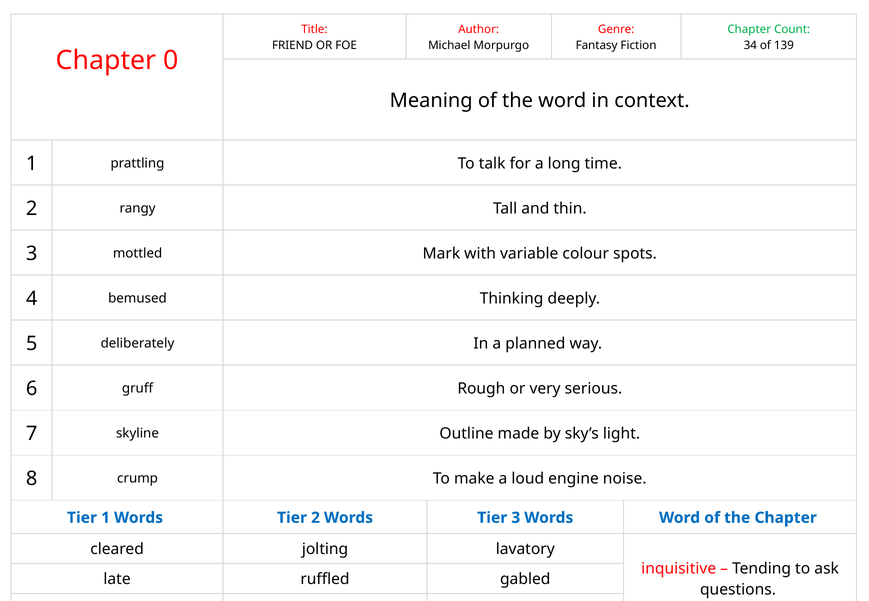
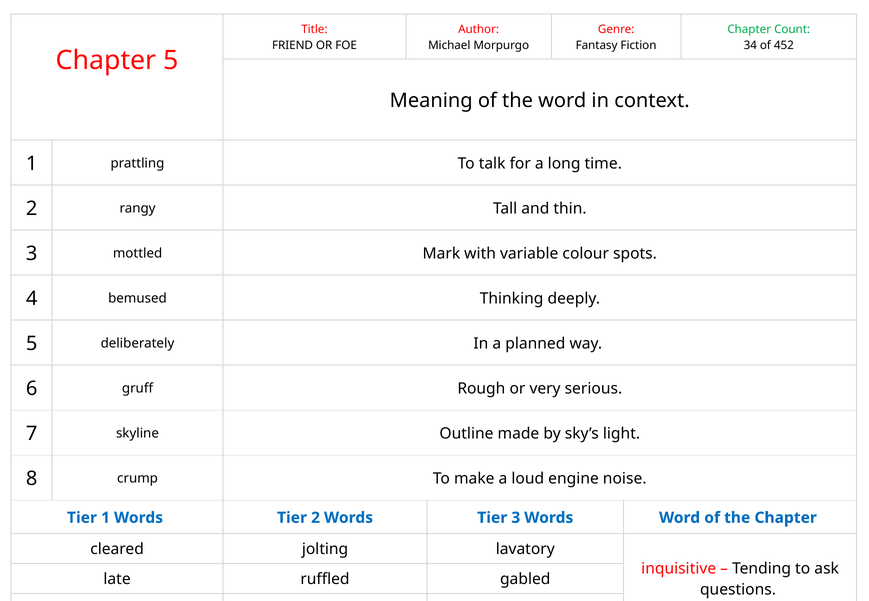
139: 139 -> 452
Chapter 0: 0 -> 5
